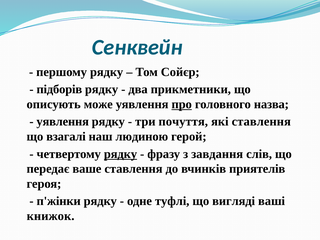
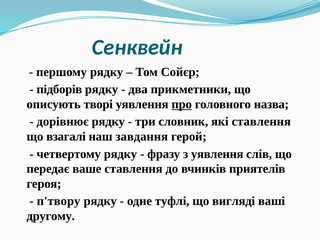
може: може -> творі
уявлення at (63, 122): уявлення -> дорівнює
почуття: почуття -> словник
людиною: людиною -> завдання
рядку at (120, 154) underline: present -> none
з завдання: завдання -> уявлення
п'жінки: п'жінки -> п'твору
книжок: книжок -> другому
